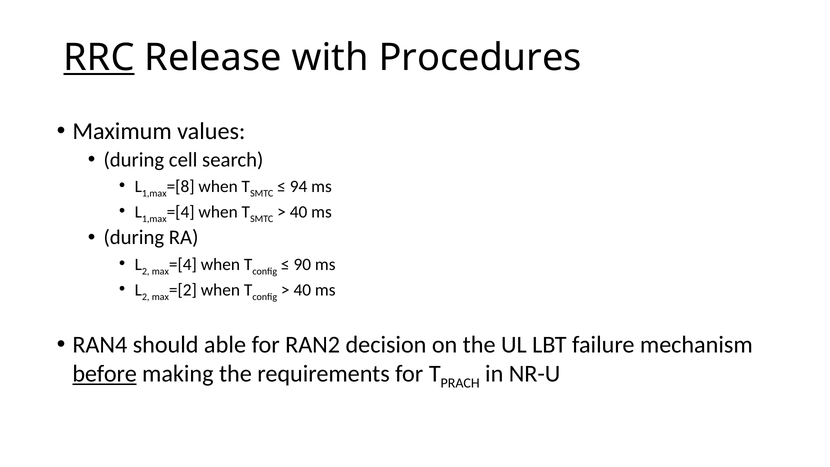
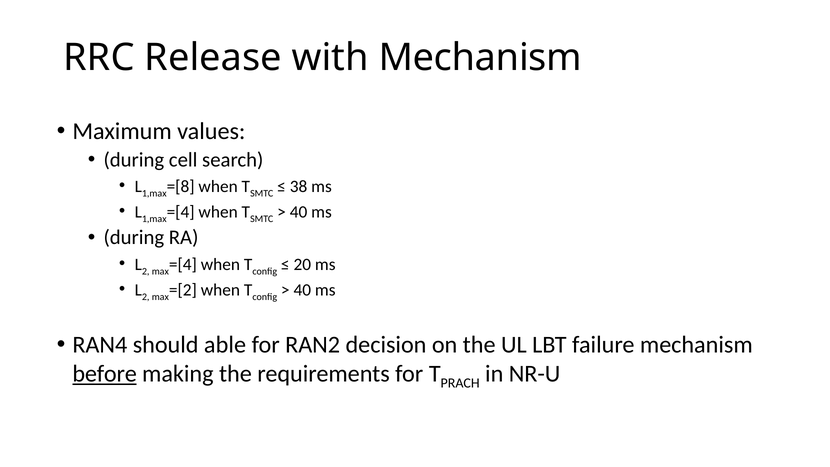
RRC underline: present -> none
with Procedures: Procedures -> Mechanism
94: 94 -> 38
90: 90 -> 20
